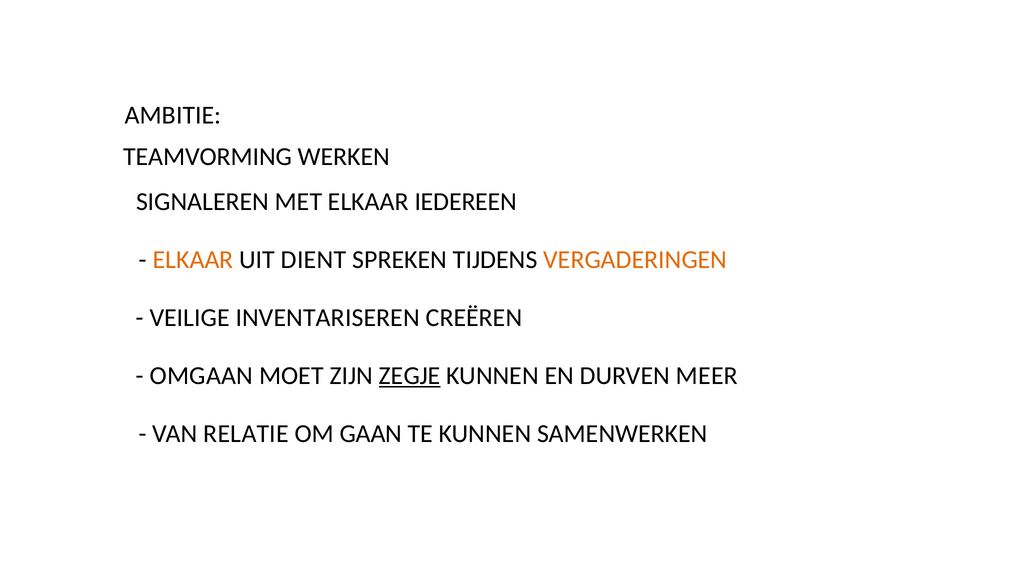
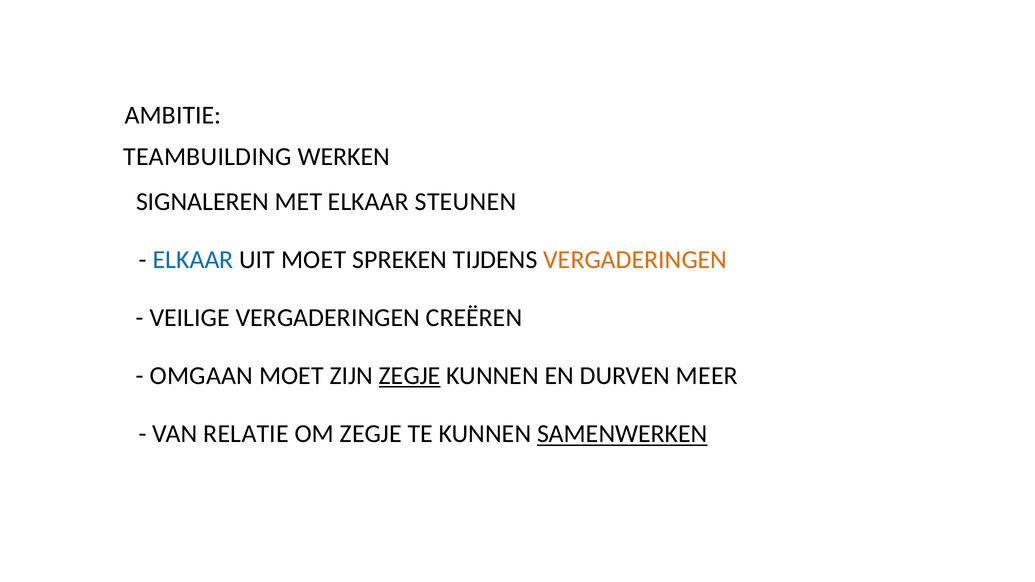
TEAMVORMING: TEAMVORMING -> TEAMBUILDING
IEDEREEN: IEDEREEN -> STEUNEN
ELKAAR at (193, 260) colour: orange -> blue
UIT DIENT: DIENT -> MOET
VEILIGE INVENTARISEREN: INVENTARISEREN -> VERGADERINGEN
OM GAAN: GAAN -> ZEGJE
SAMENWERKEN underline: none -> present
